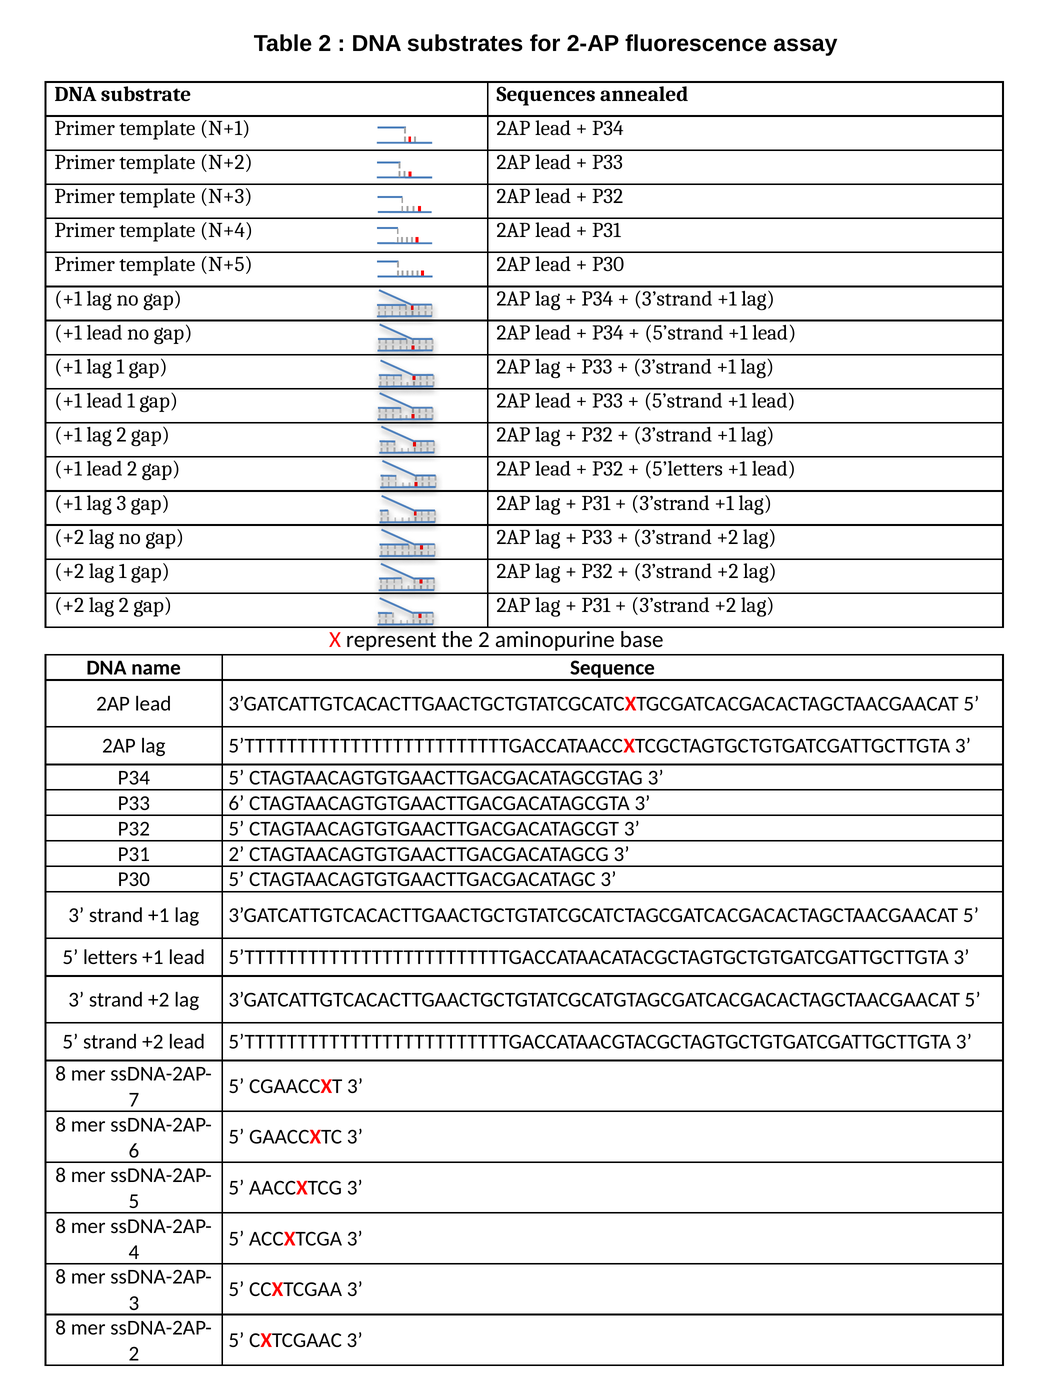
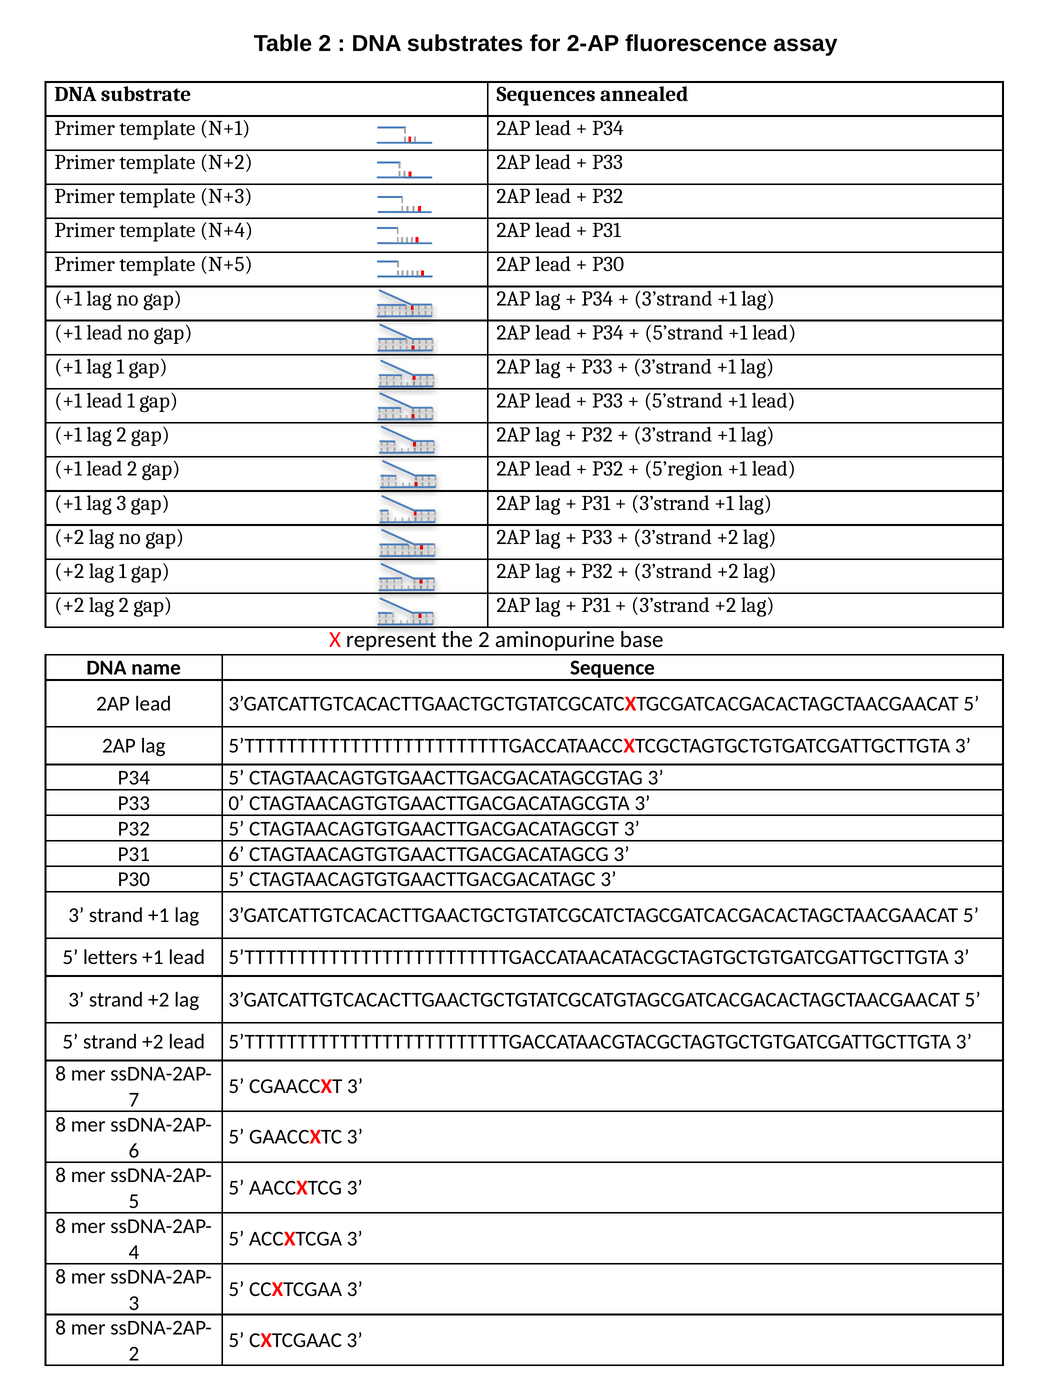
5’letters: 5’letters -> 5’region
P33 6: 6 -> 0
P31 2: 2 -> 6
